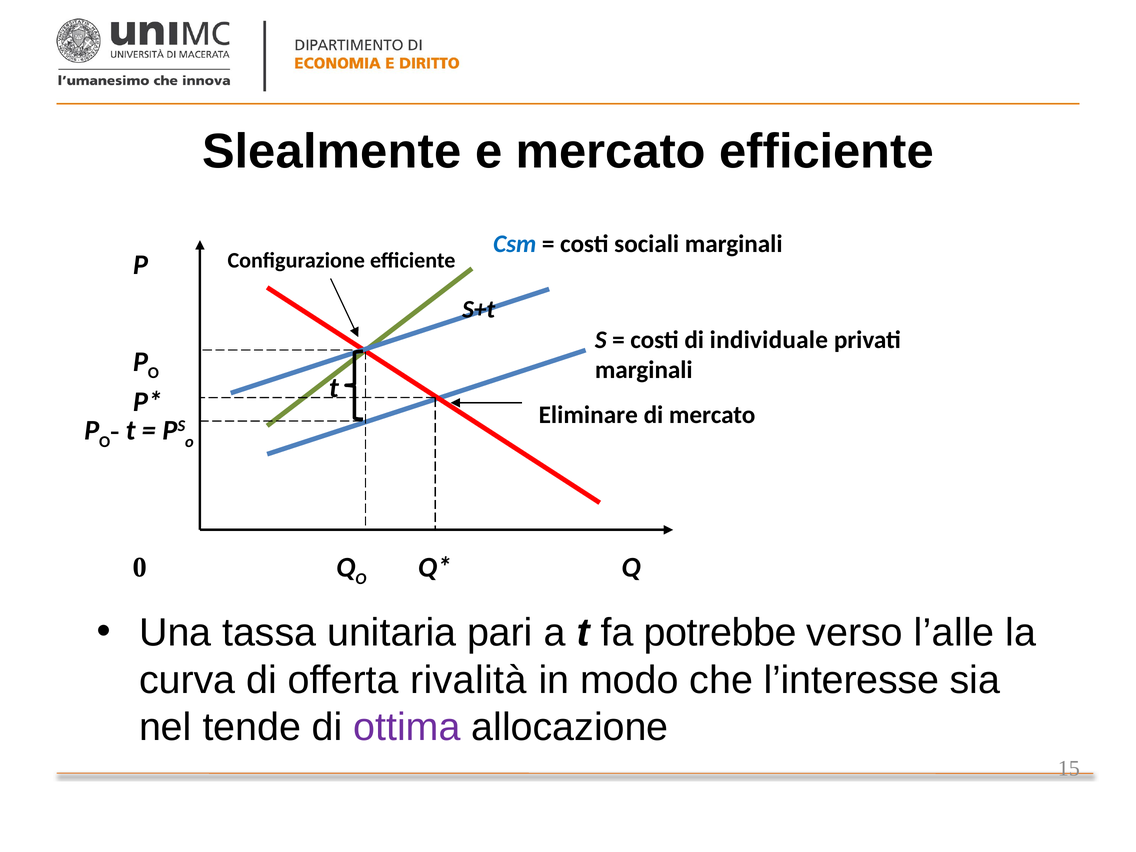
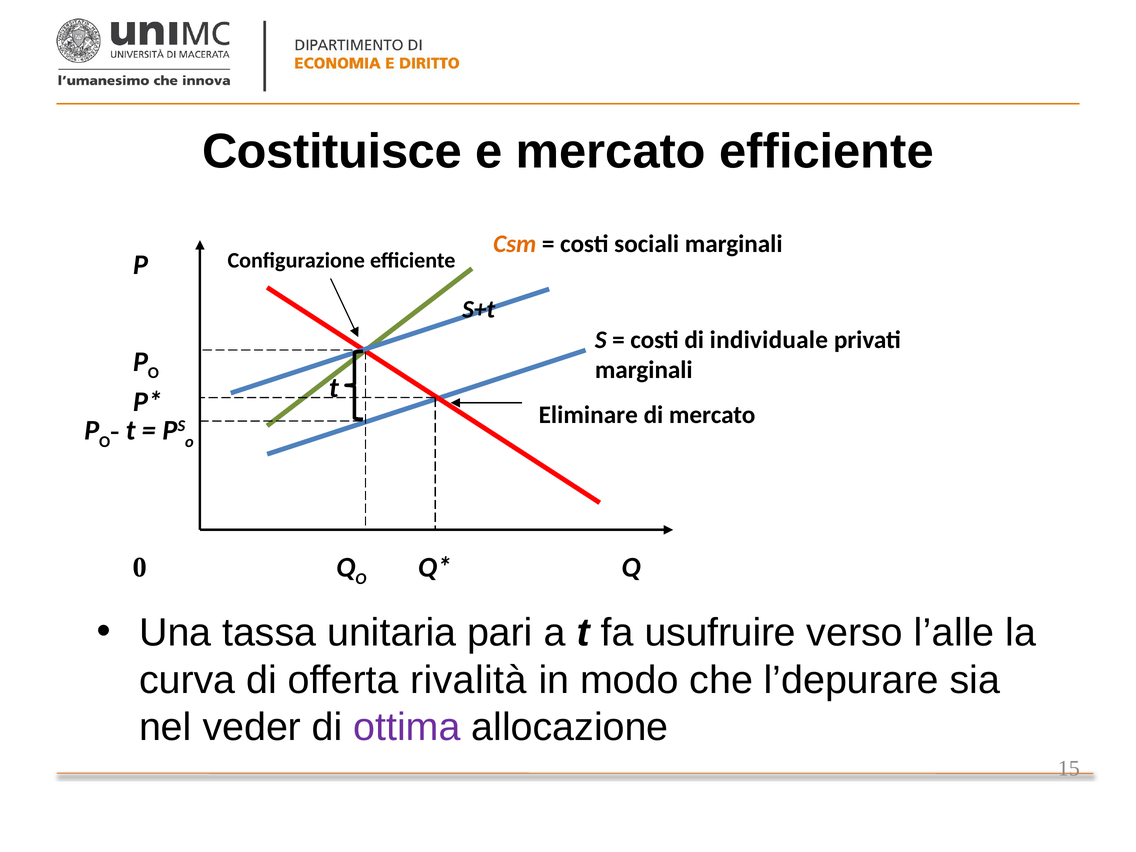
Slealmente: Slealmente -> Costituisce
Csm colour: blue -> orange
potrebbe: potrebbe -> usufruire
l’interesse: l’interesse -> l’depurare
tende: tende -> veder
